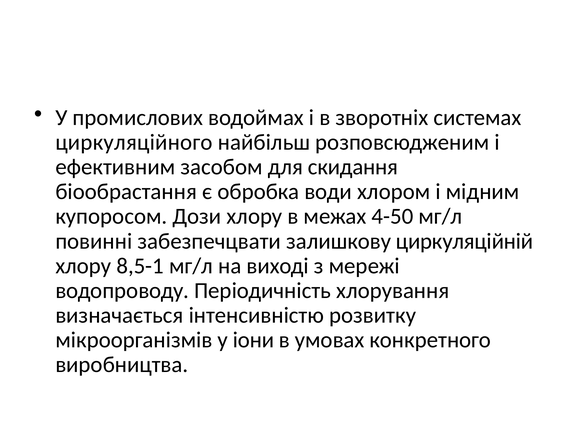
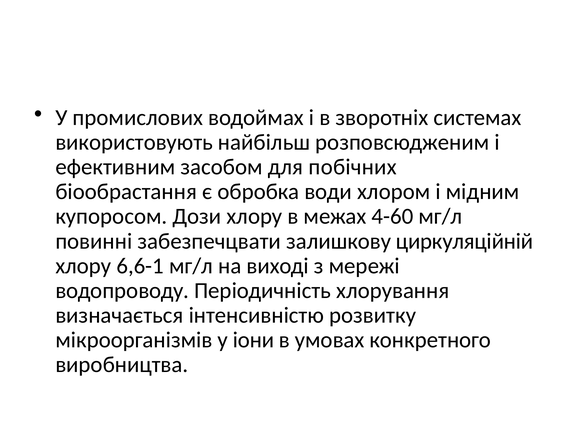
циркуляційного: циркуляційного -> використовують
скидання: скидання -> побічних
4-50: 4-50 -> 4-60
8,5-1: 8,5-1 -> 6,6-1
